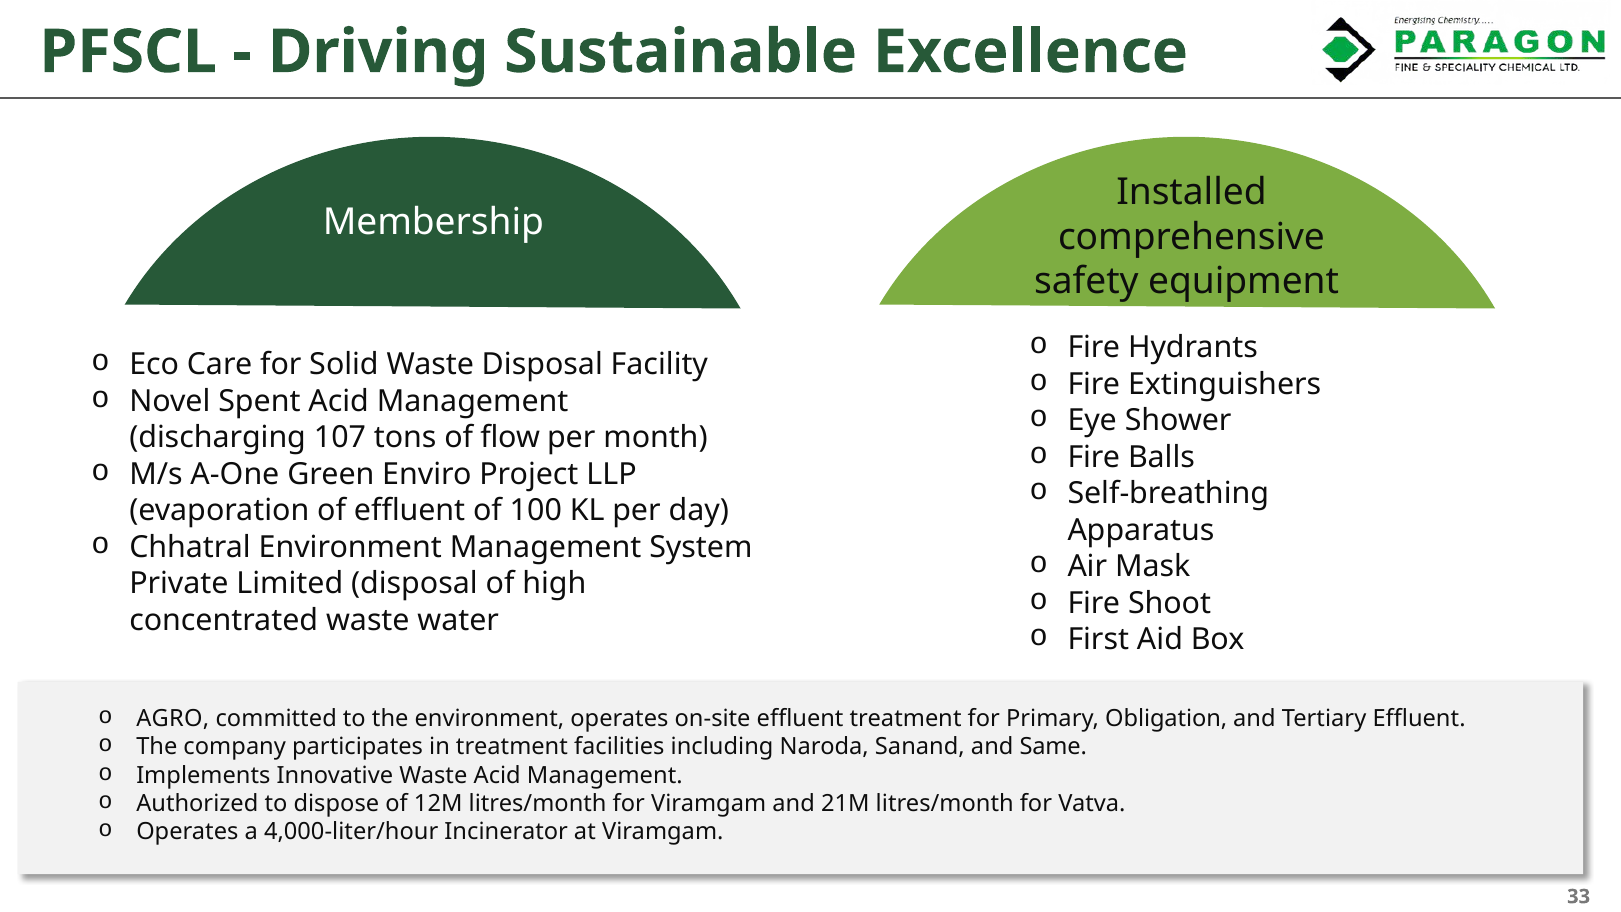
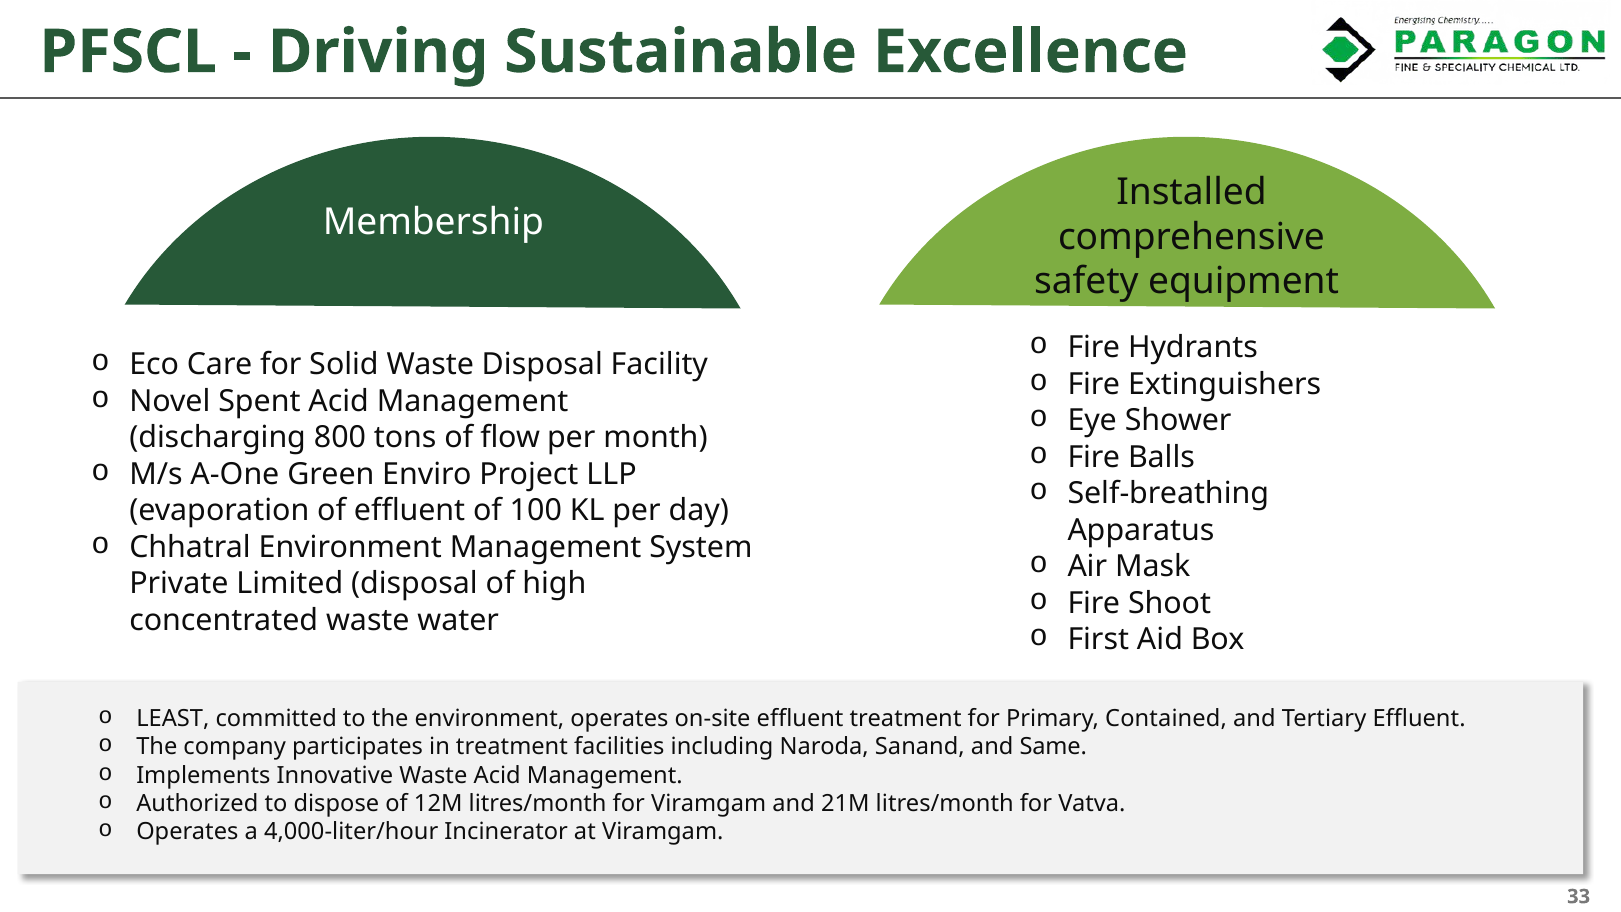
107: 107 -> 800
AGRO: AGRO -> LEAST
Obligation: Obligation -> Contained
